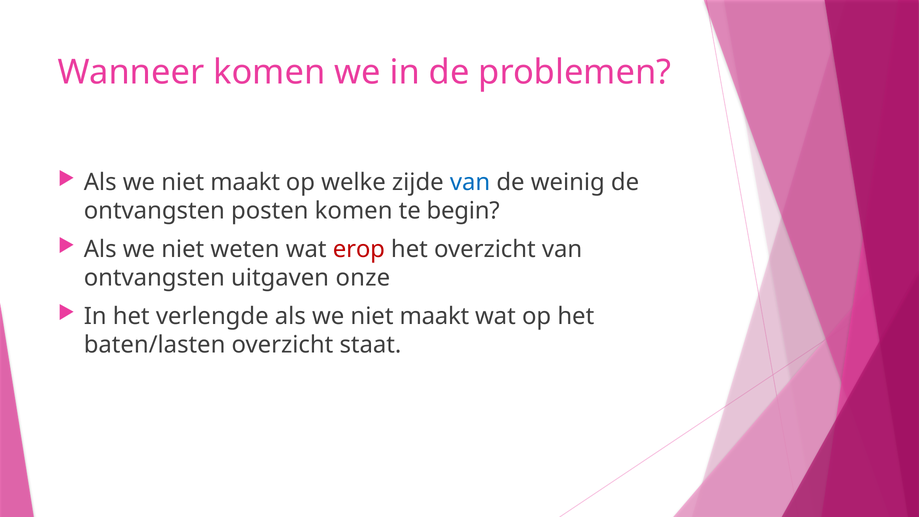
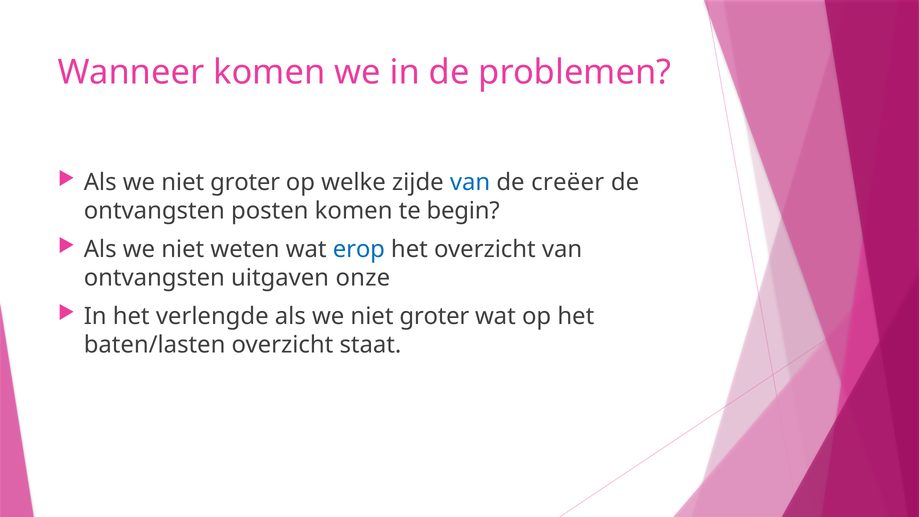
maakt at (245, 182): maakt -> groter
weinig: weinig -> creëer
erop colour: red -> blue
maakt at (434, 316): maakt -> groter
